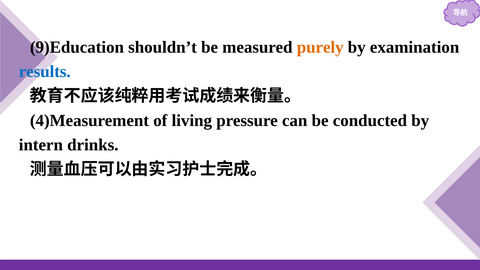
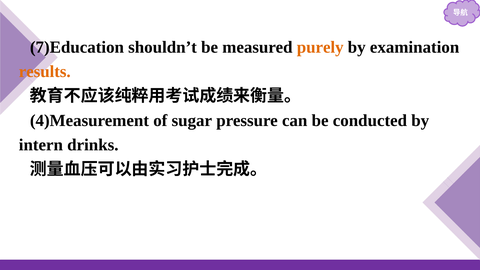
9)Education: 9)Education -> 7)Education
results colour: blue -> orange
living: living -> sugar
